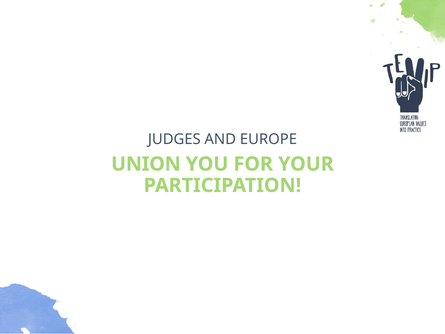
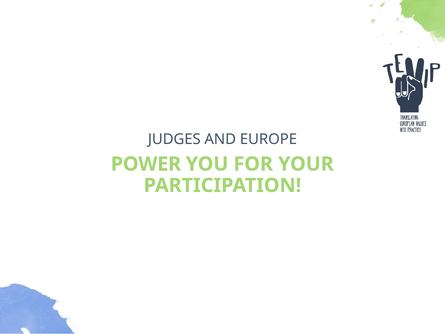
UNION: UNION -> POWER
